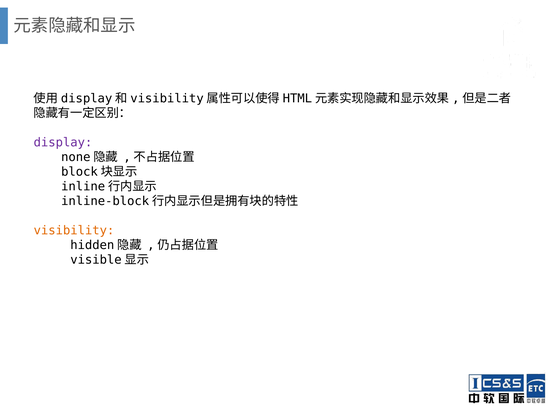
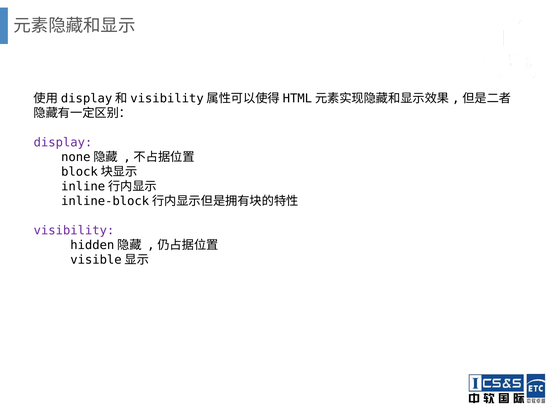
visibility colour: orange -> purple
